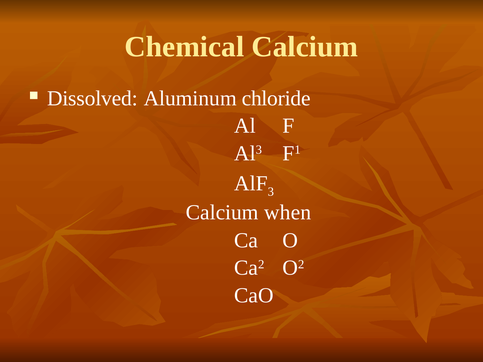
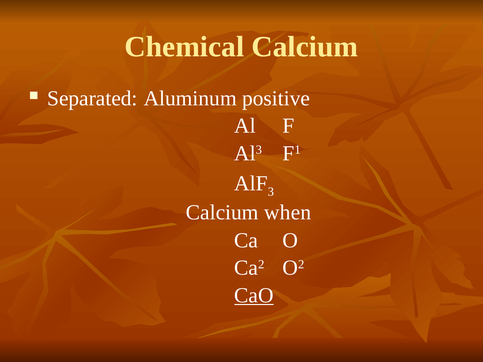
Dissolved: Dissolved -> Separated
chloride: chloride -> positive
CaO underline: none -> present
